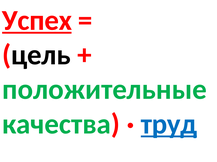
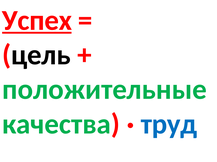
труд underline: present -> none
